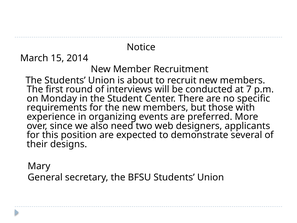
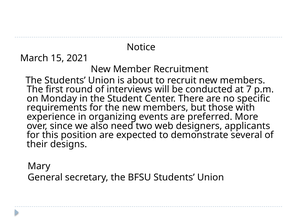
2014: 2014 -> 2021
